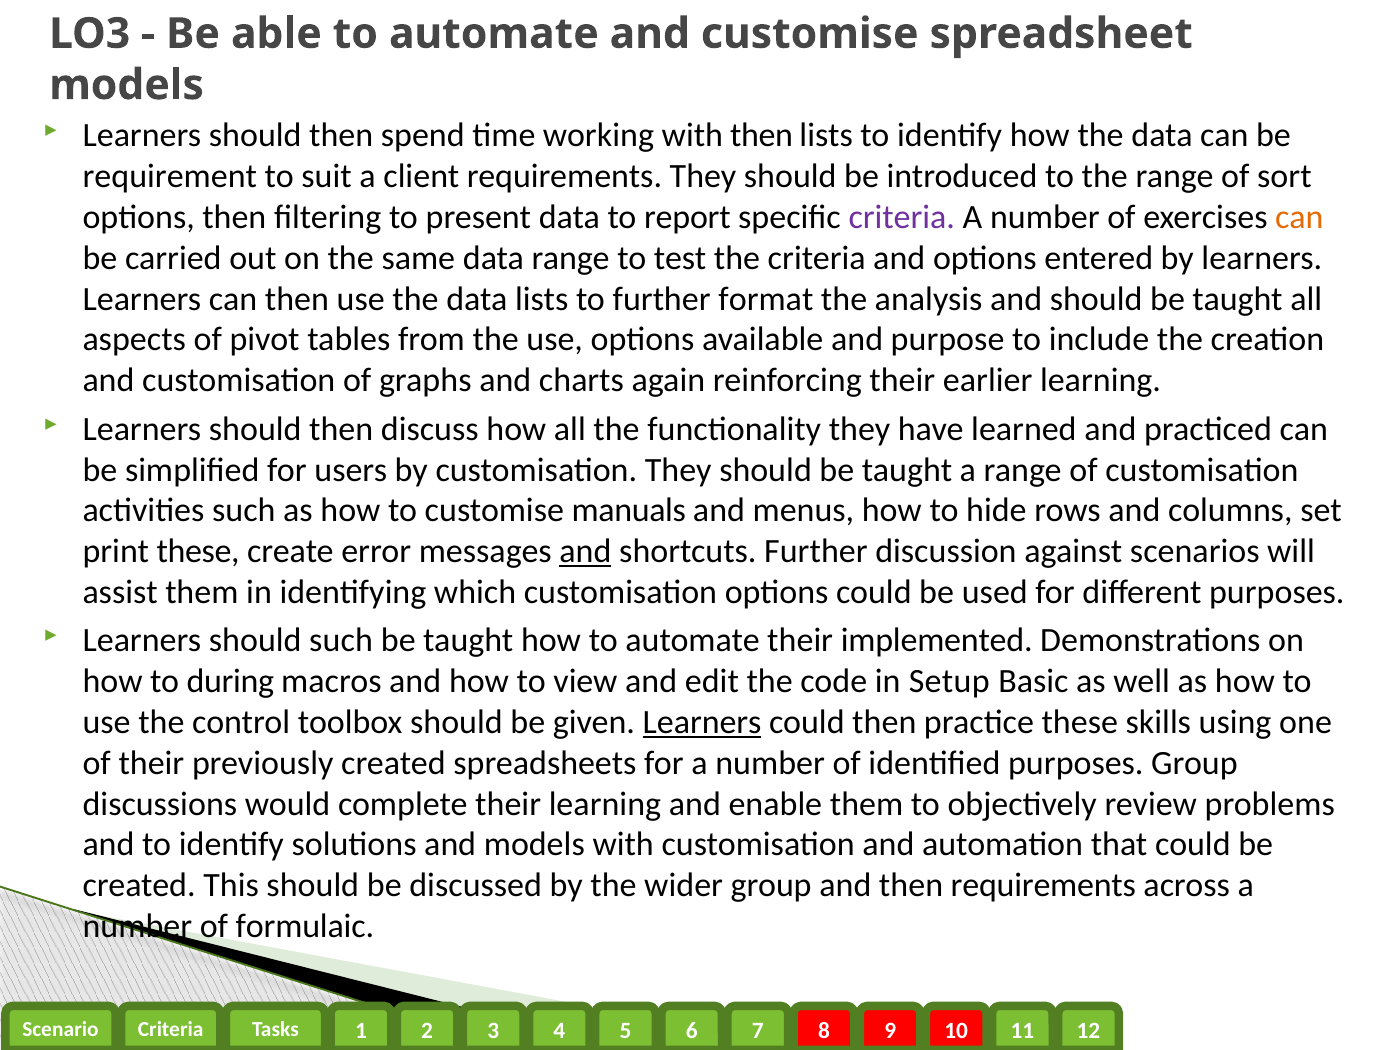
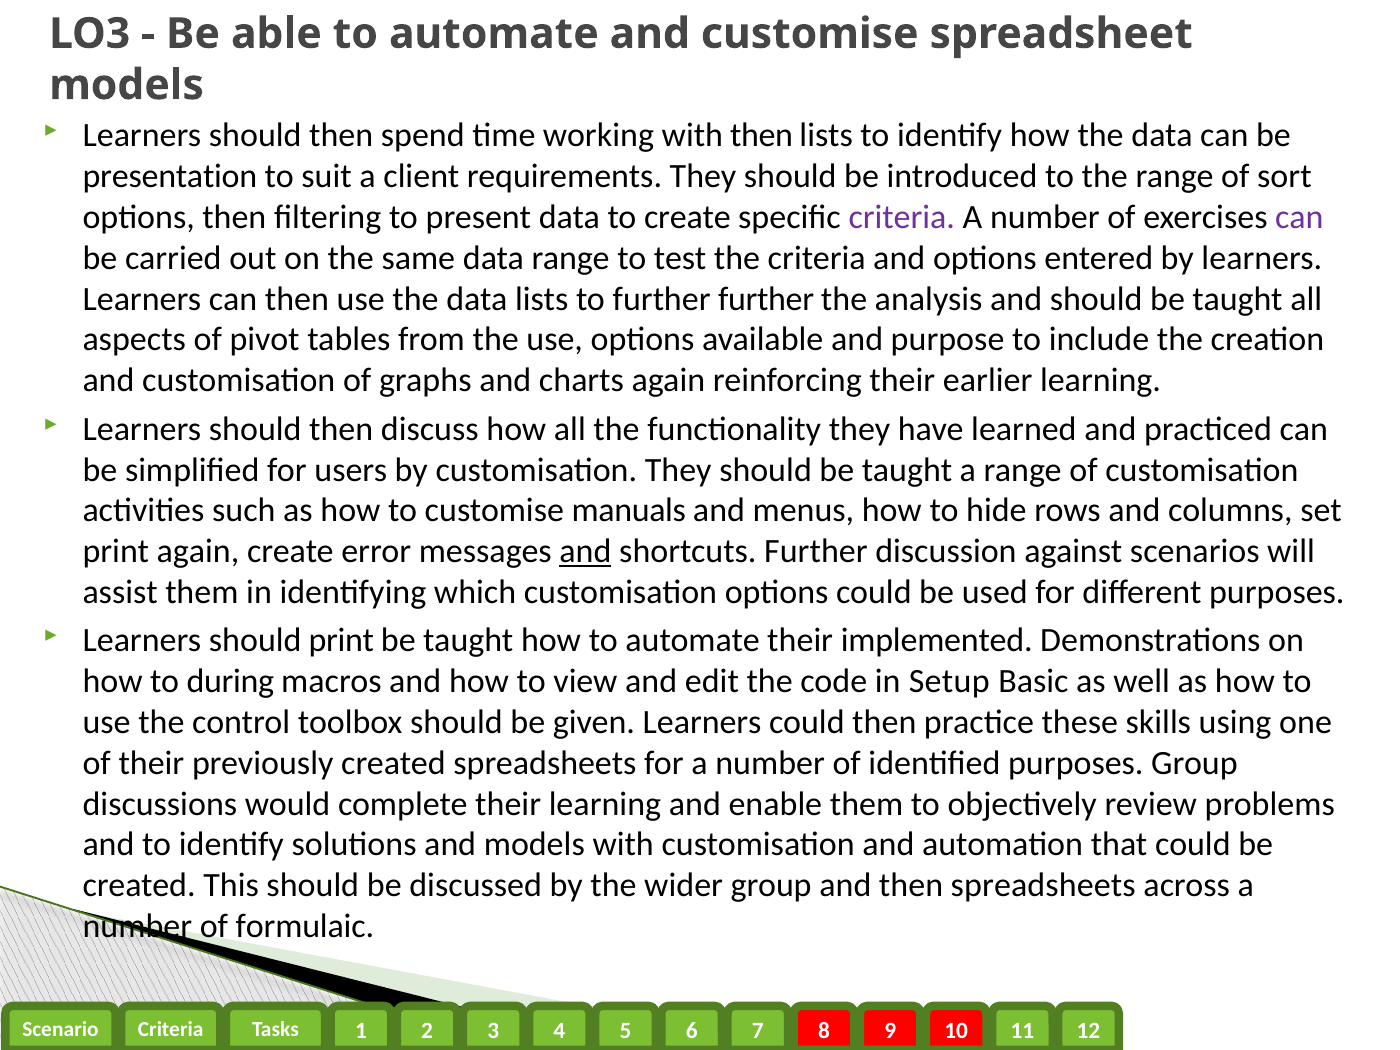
requirement: requirement -> presentation
to report: report -> create
can at (1299, 217) colour: orange -> purple
further format: format -> further
print these: these -> again
should such: such -> print
Learners at (702, 722) underline: present -> none
then requirements: requirements -> spreadsheets
